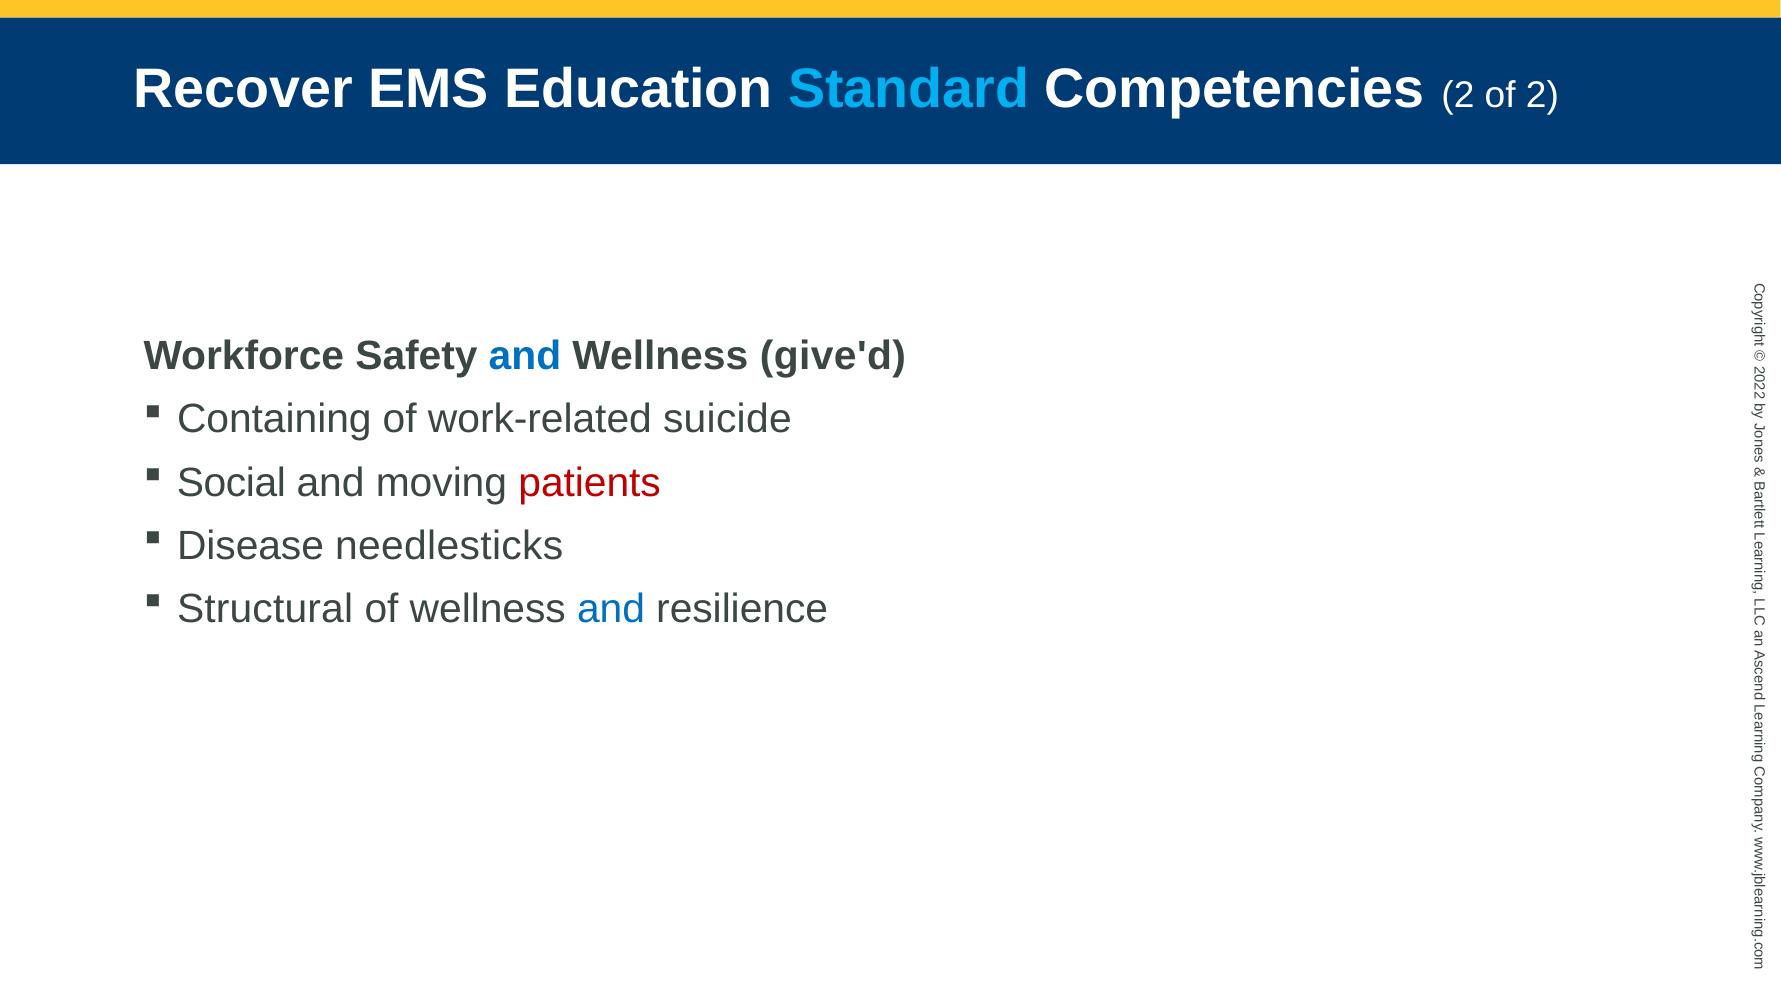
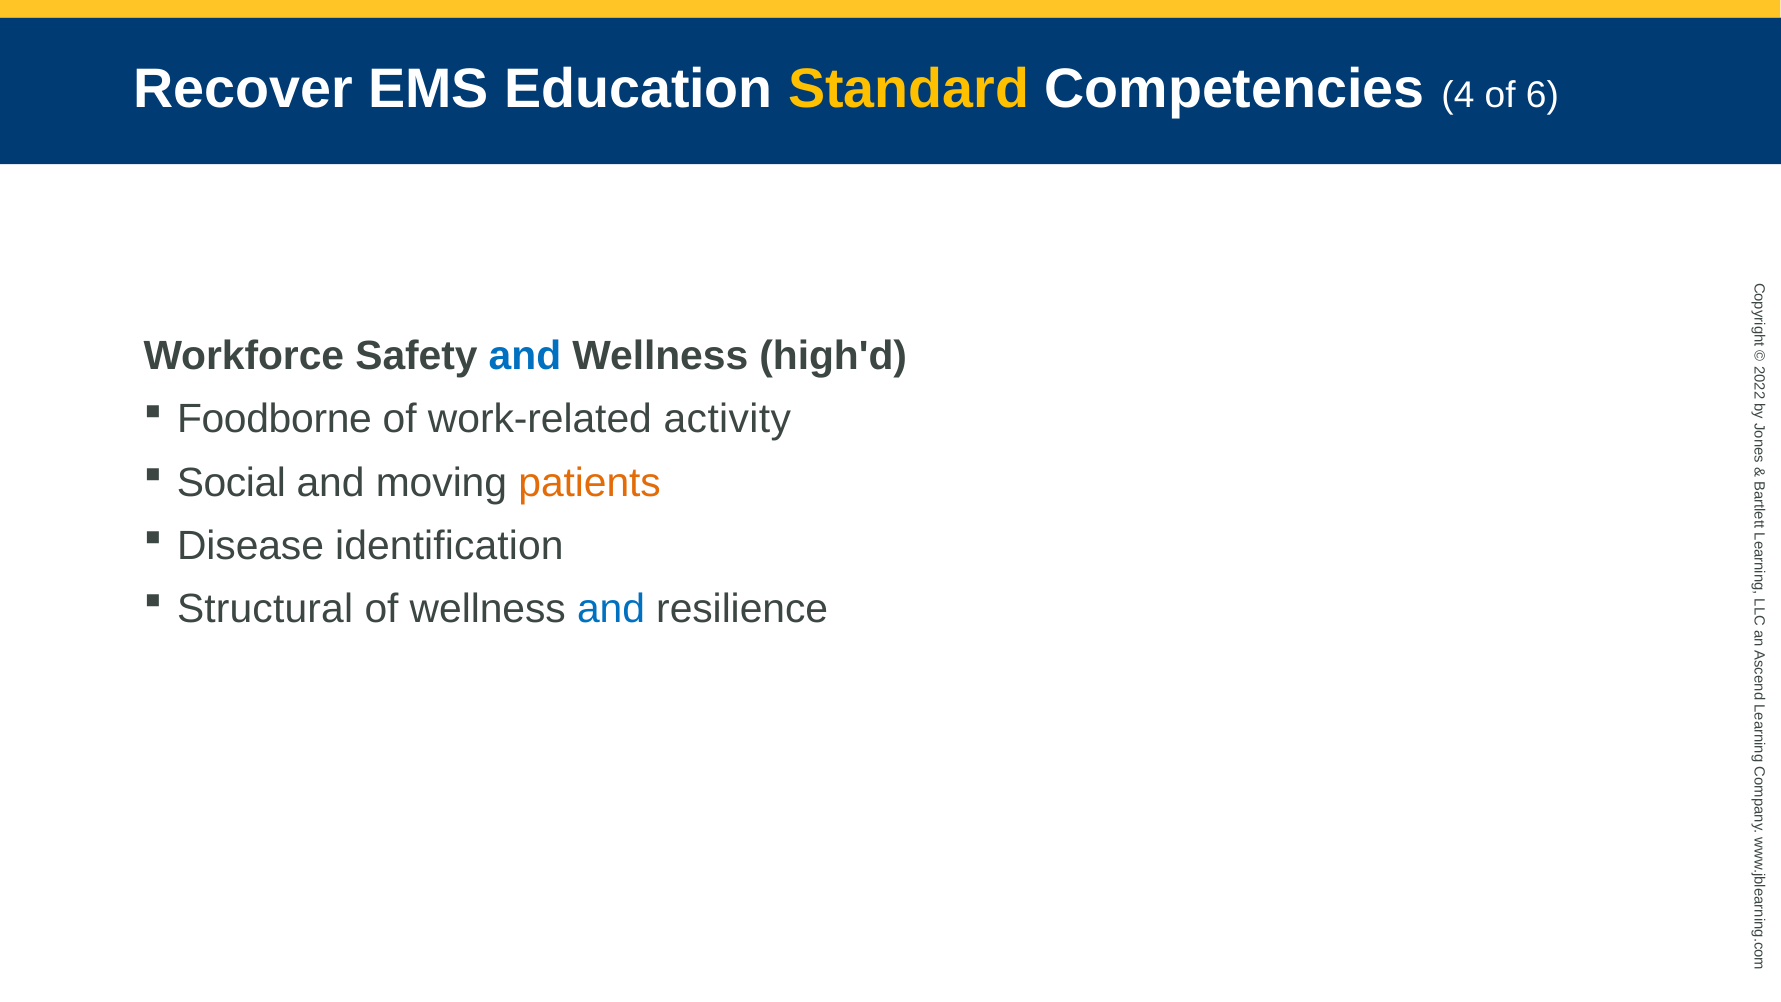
Standard colour: light blue -> yellow
Competencies 2: 2 -> 4
of 2: 2 -> 6
give'd: give'd -> high'd
Containing: Containing -> Foodborne
suicide: suicide -> activity
patients colour: red -> orange
needlesticks: needlesticks -> identification
